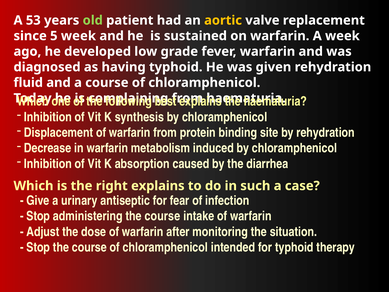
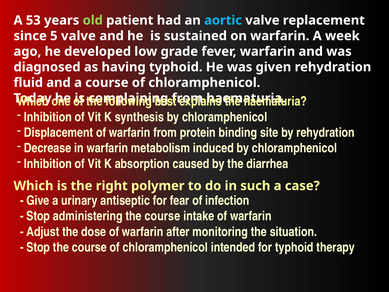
aortic colour: yellow -> light blue
5 week: week -> valve
right explains: explains -> polymer
